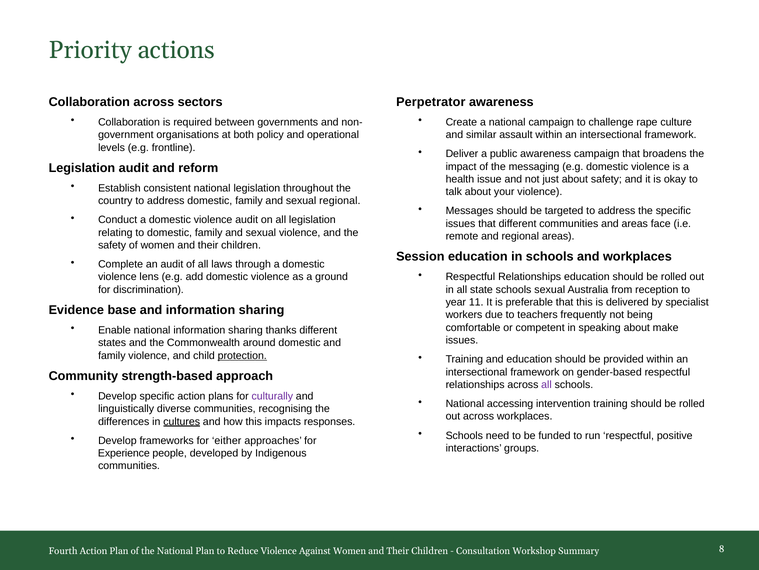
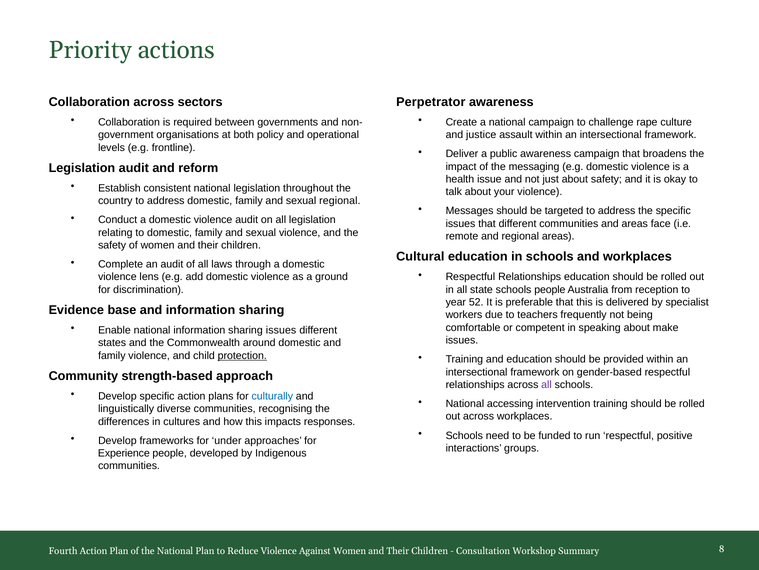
similar: similar -> justice
Session: Session -> Cultural
schools sexual: sexual -> people
11: 11 -> 52
sharing thanks: thanks -> issues
culturally colour: purple -> blue
cultures underline: present -> none
either: either -> under
